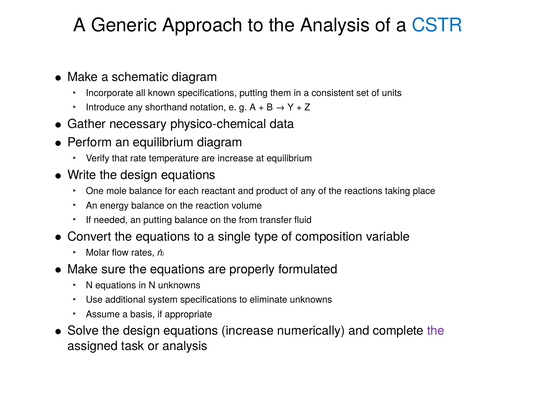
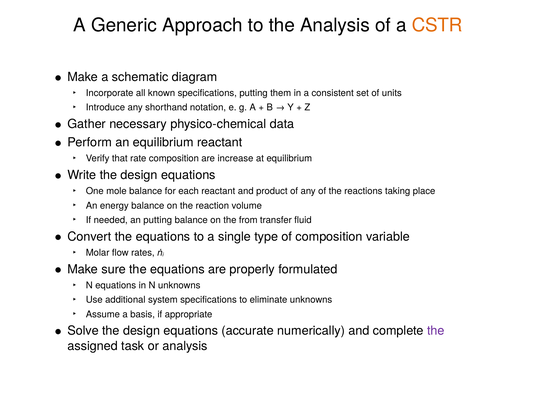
CSTR colour: blue -> orange
equilibrium diagram: diagram -> reactant
rate temperature: temperature -> composition
equations increase: increase -> accurate
